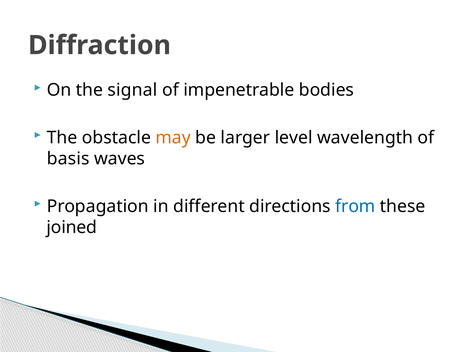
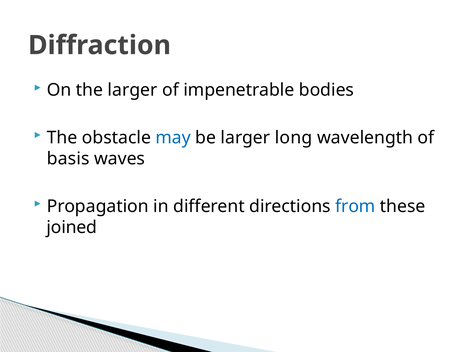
the signal: signal -> larger
may colour: orange -> blue
level: level -> long
